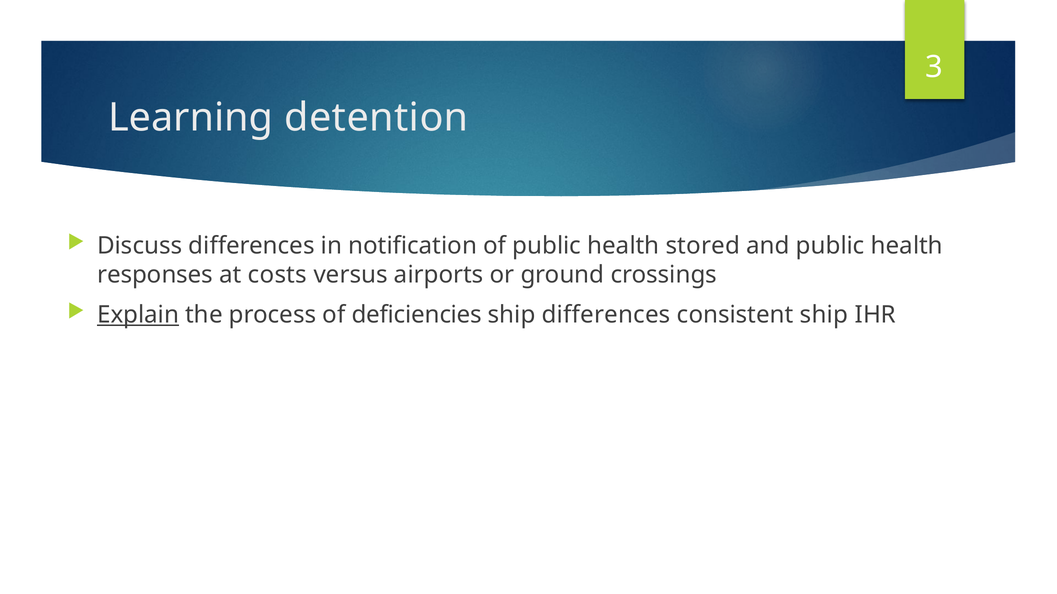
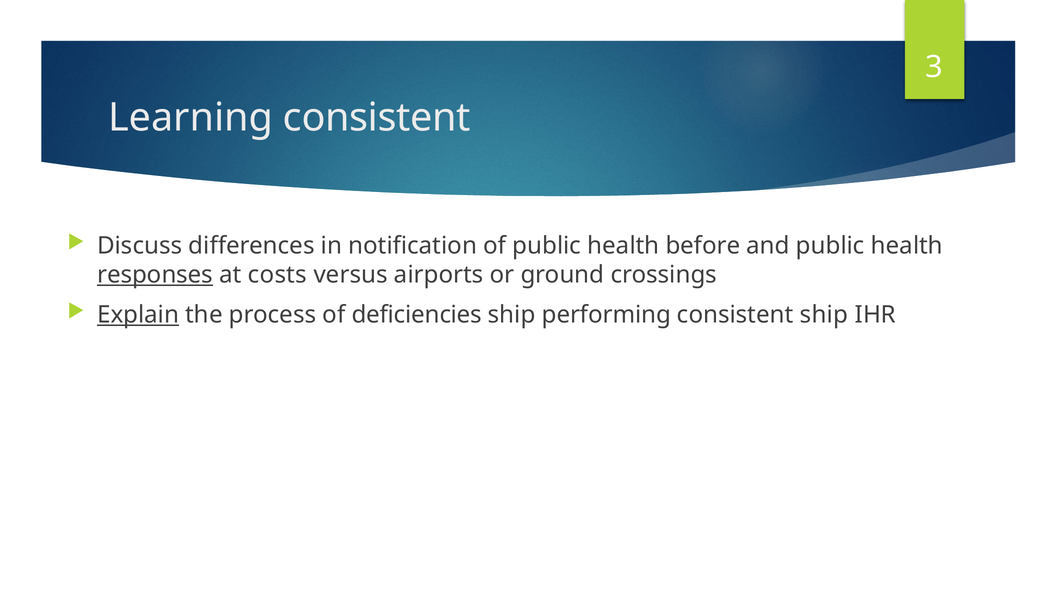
Learning detention: detention -> consistent
stored: stored -> before
responses underline: none -> present
ship differences: differences -> performing
